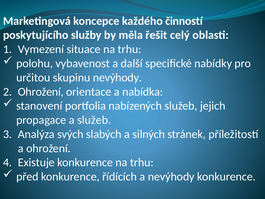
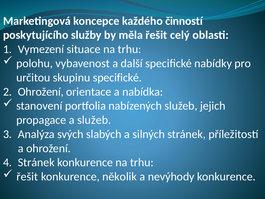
skupinu nevýhody: nevýhody -> specifické
Existuje at (36, 162): Existuje -> Stránek
před at (27, 176): před -> řešit
řídících: řídících -> několik
